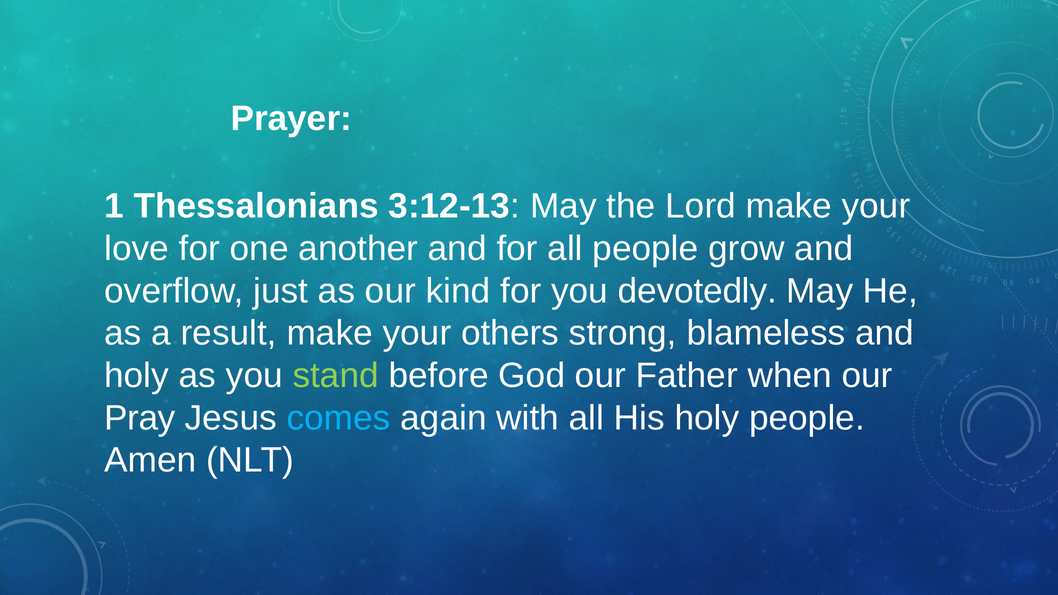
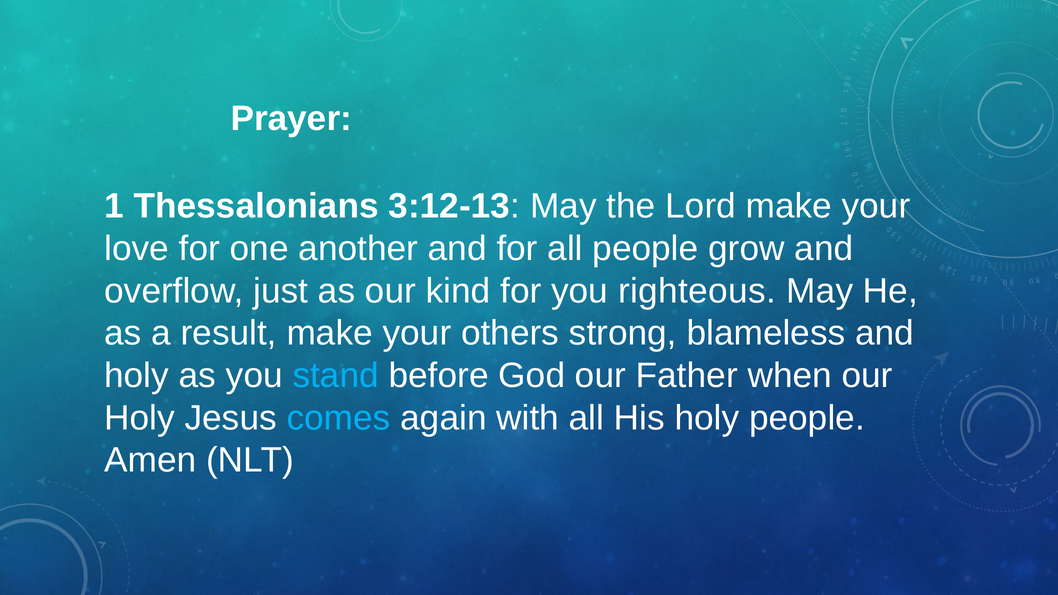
devotedly: devotedly -> righteous
stand colour: light green -> light blue
Pray at (140, 418): Pray -> Holy
